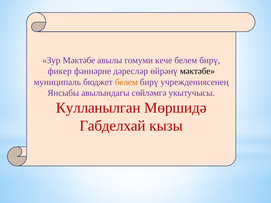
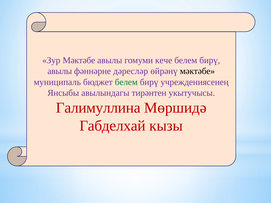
фикер at (60, 71): фикер -> авылы
белем at (126, 82) colour: orange -> green
сөйләмгә: сөйләмгә -> тирәнтен
Кулланылган: Кулланылган -> Галимуллина
